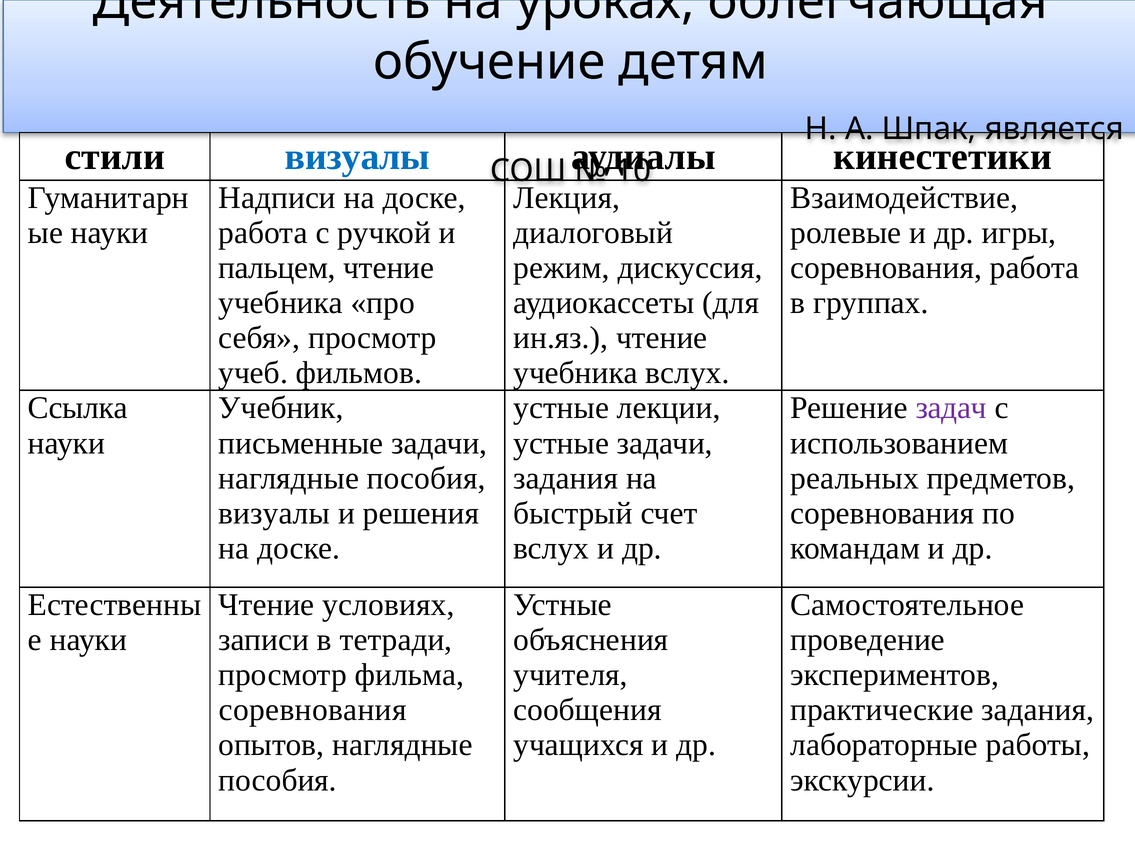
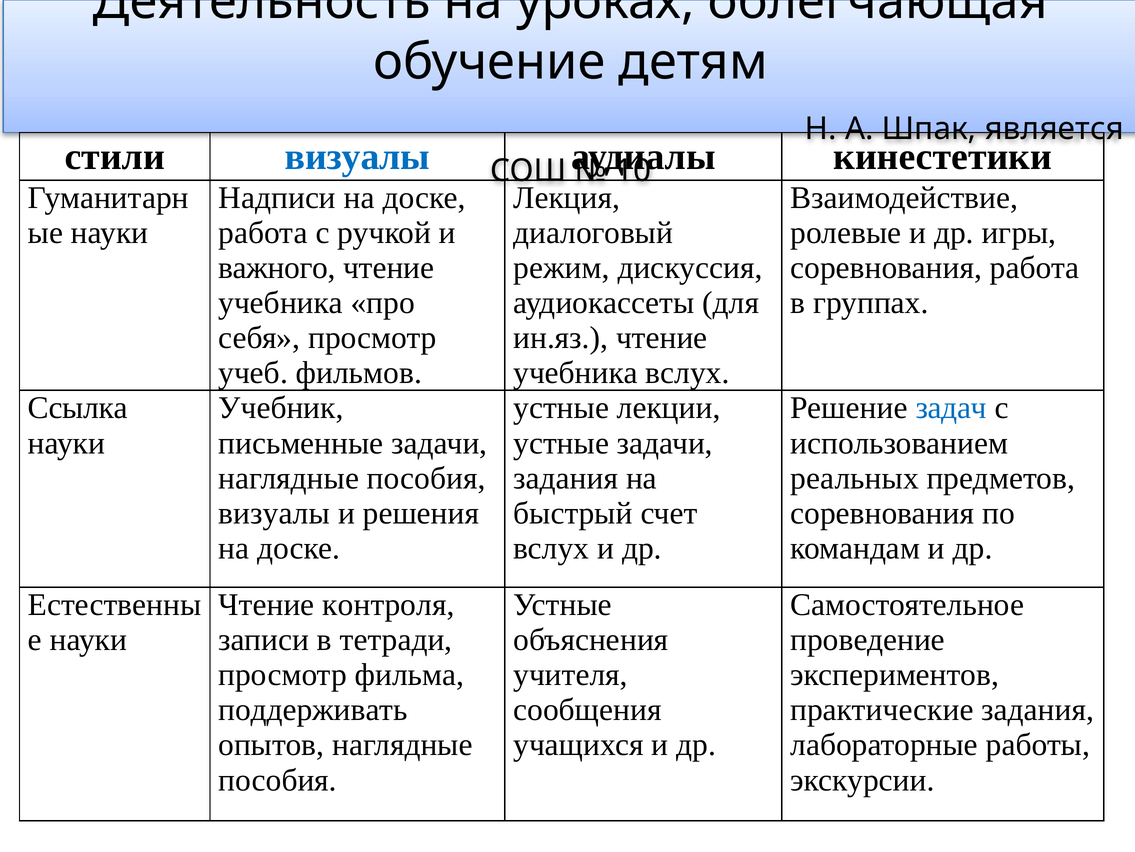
пальцем: пальцем -> важного
задач colour: purple -> blue
условиях: условиях -> контроля
соревнования at (313, 709): соревнования -> поддерживать
